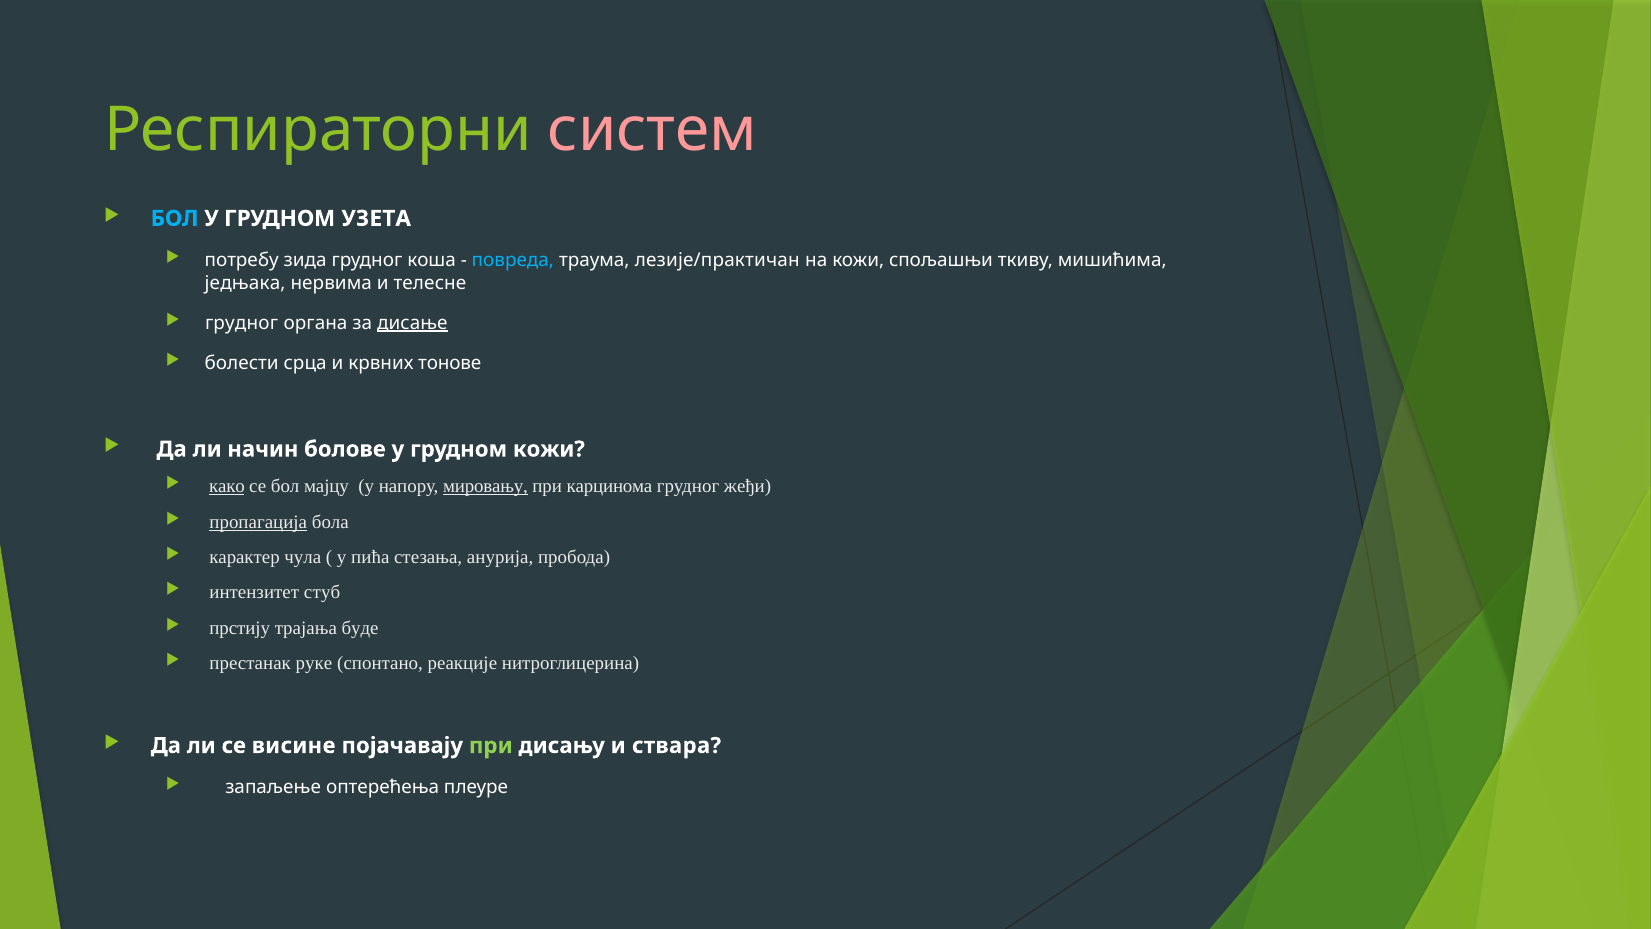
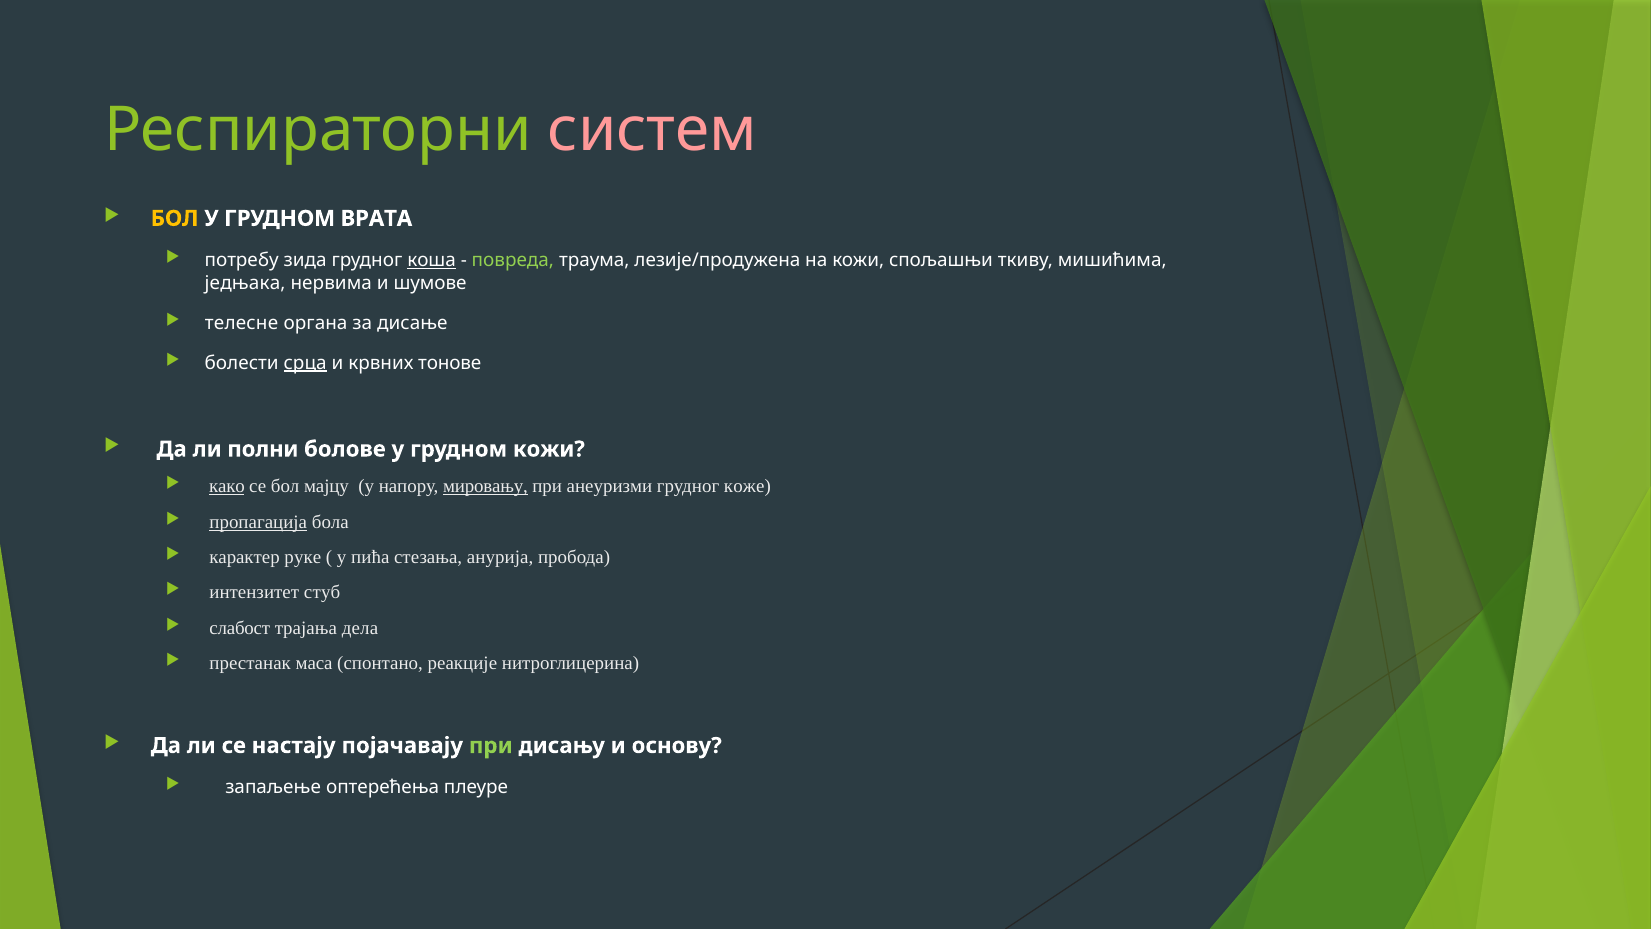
БОЛ at (175, 218) colour: light blue -> yellow
УЗЕТА: УЗЕТА -> ВРАТА
коша underline: none -> present
повреда colour: light blue -> light green
лезије/практичан: лезије/практичан -> лезије/продужена
телесне: телесне -> шумове
грудног at (242, 323): грудног -> телесне
дисање underline: present -> none
срца underline: none -> present
начин: начин -> полни
карцинома: карцинома -> анеуризми
жеђи: жеђи -> коже
чула: чула -> руке
прстију: прстију -> слабост
буде: буде -> дела
руке: руке -> маса
висине: висине -> настају
ствара: ствара -> основу
